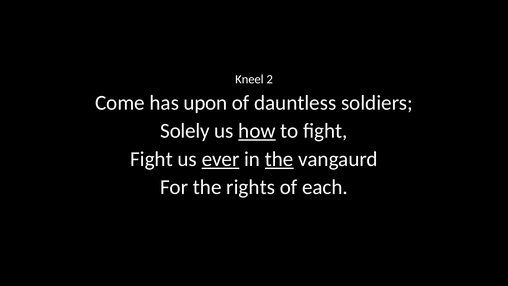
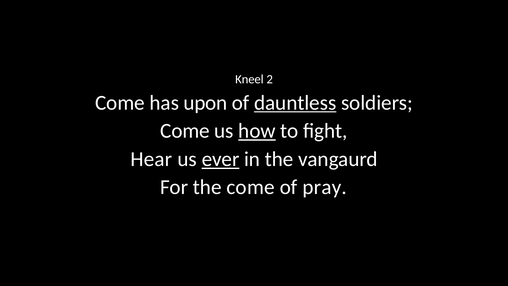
dauntless underline: none -> present
Solely at (185, 131): Solely -> Come
Fight at (151, 159): Fight -> Hear
the at (279, 159) underline: present -> none
the rights: rights -> come
each: each -> pray
